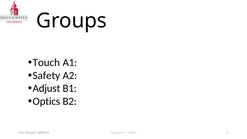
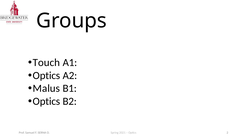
Safety at (46, 75): Safety -> Optics
Adjust: Adjust -> Malus
